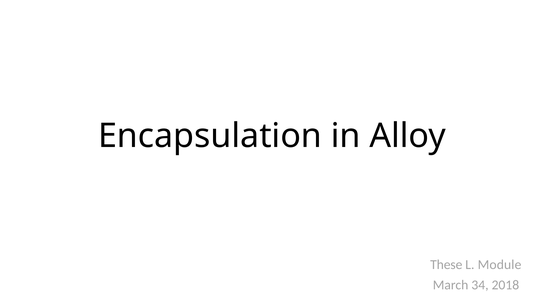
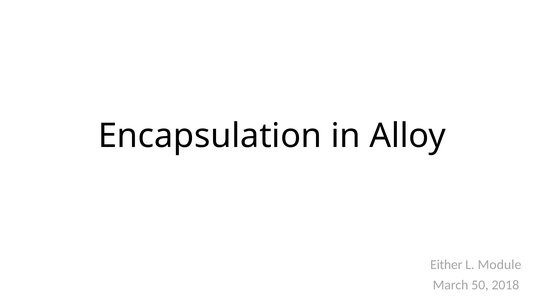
These: These -> Either
34: 34 -> 50
